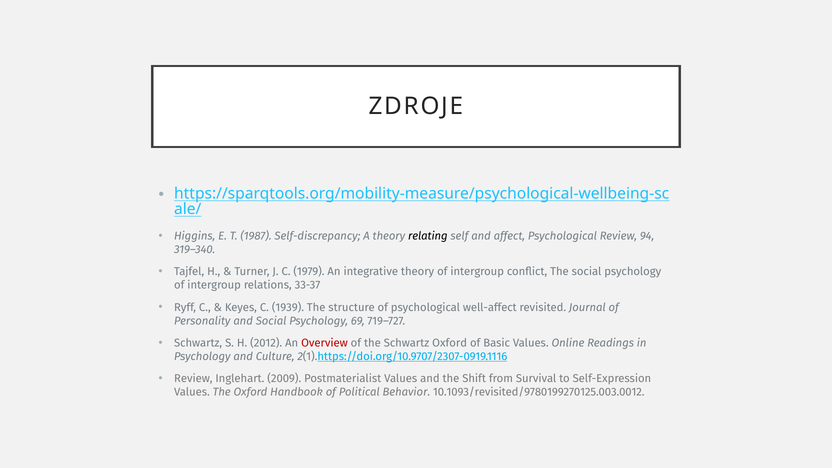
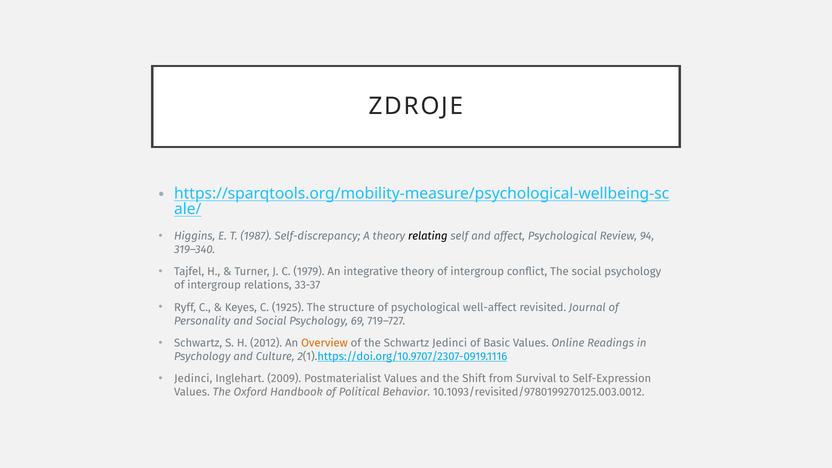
1939: 1939 -> 1925
Overview colour: red -> orange
Schwartz Oxford: Oxford -> Jedinci
Review at (193, 379): Review -> Jedinci
